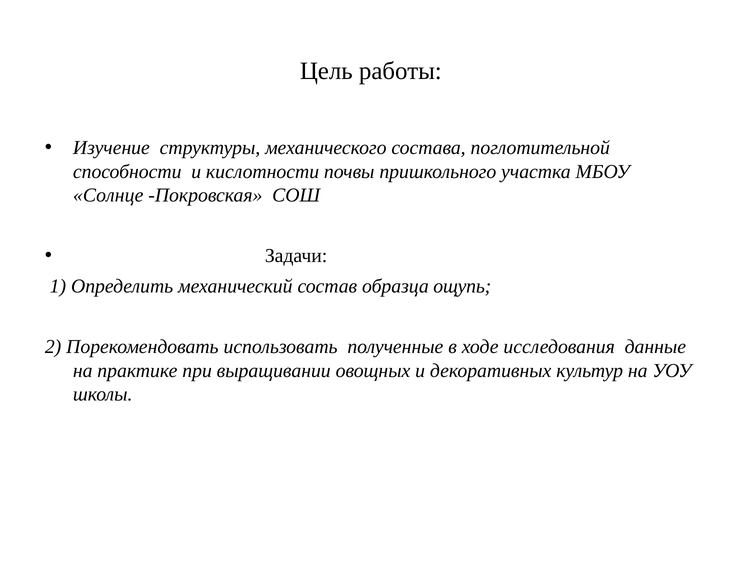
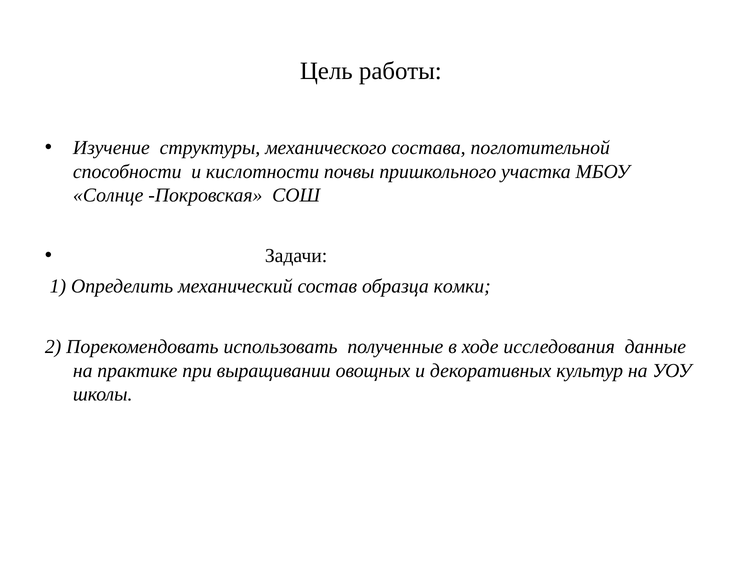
ощупь: ощупь -> комки
